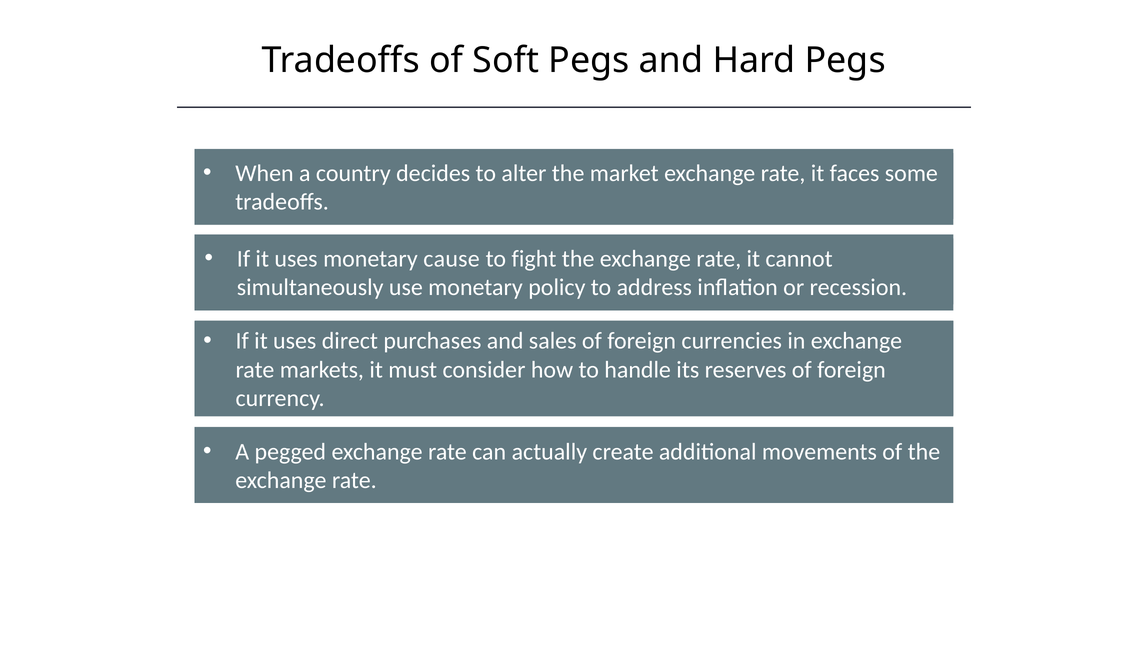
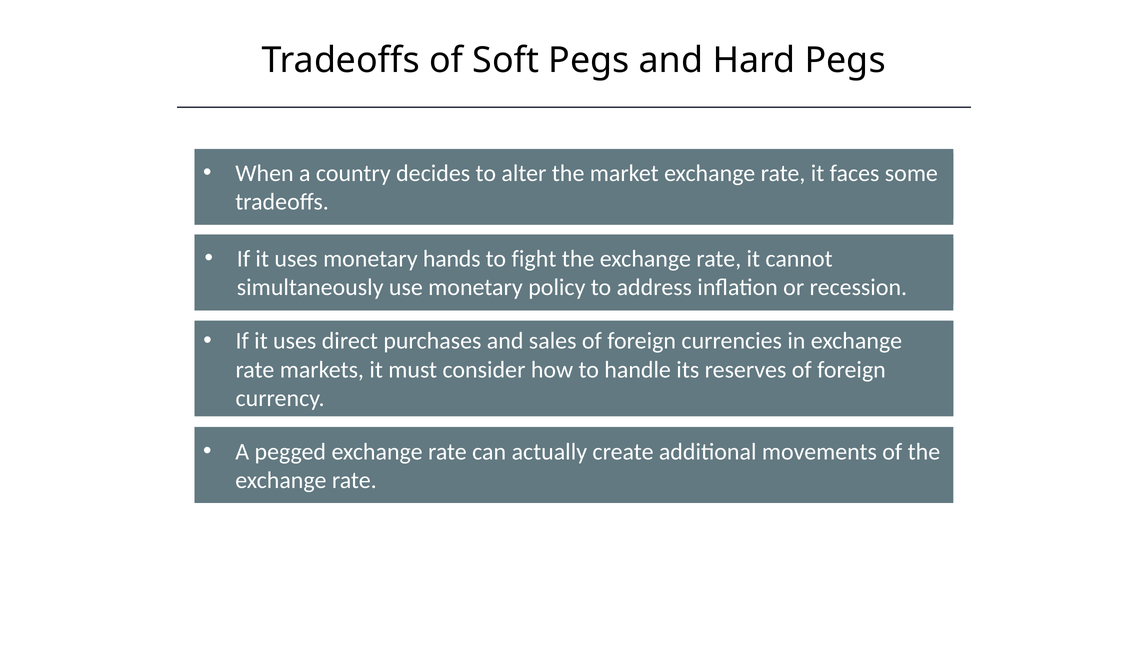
cause: cause -> hands
